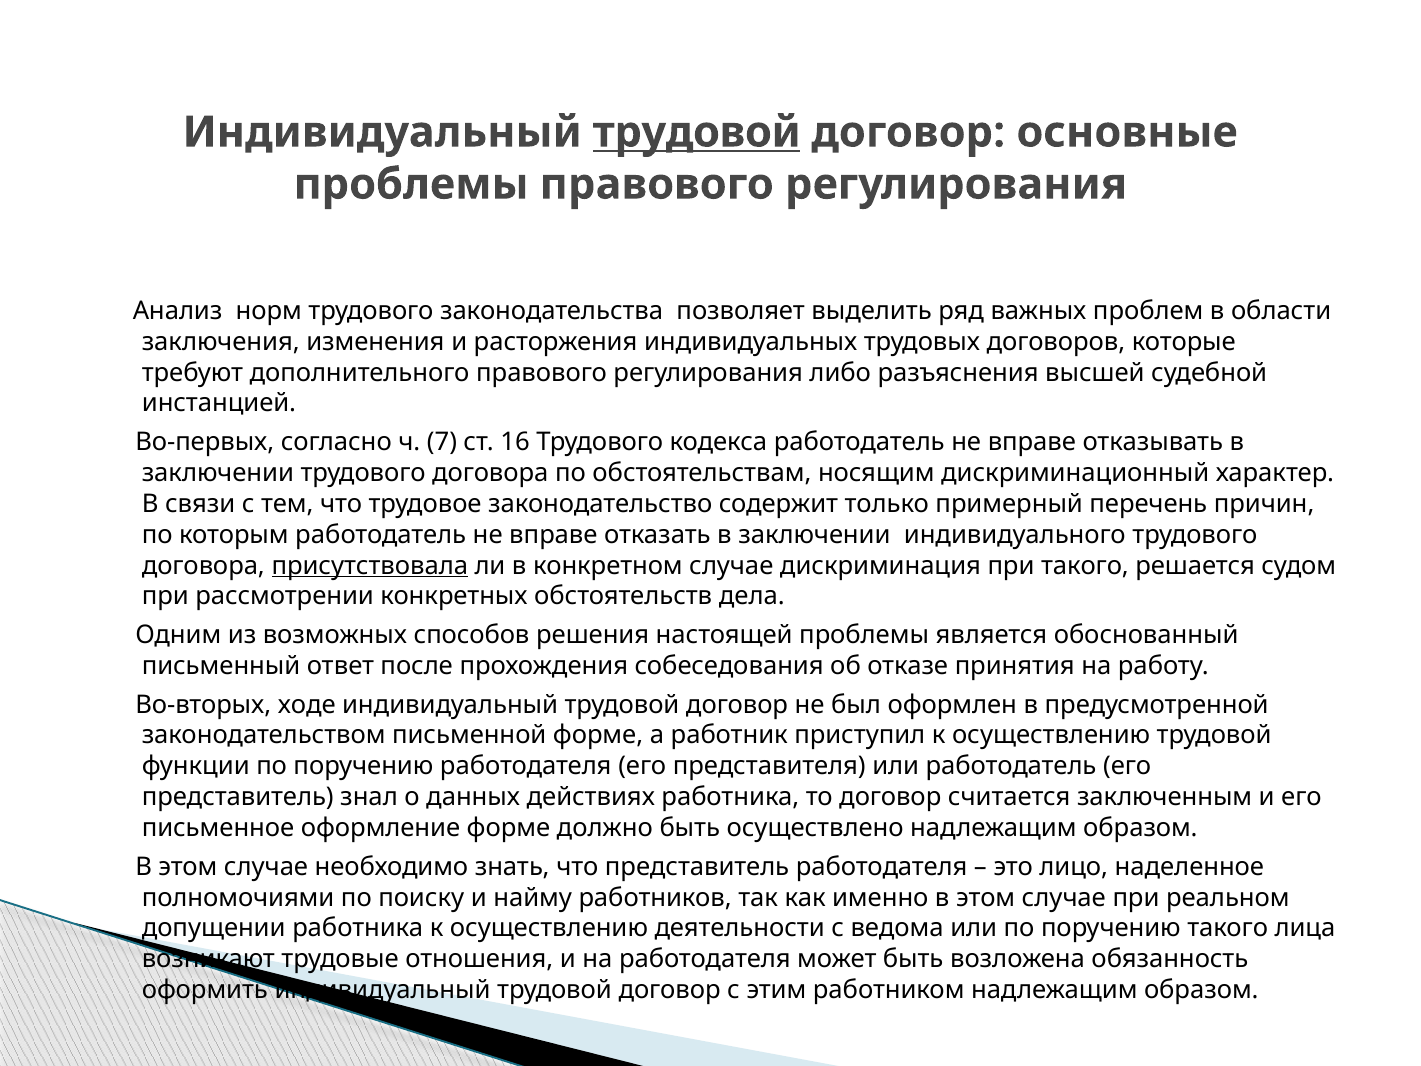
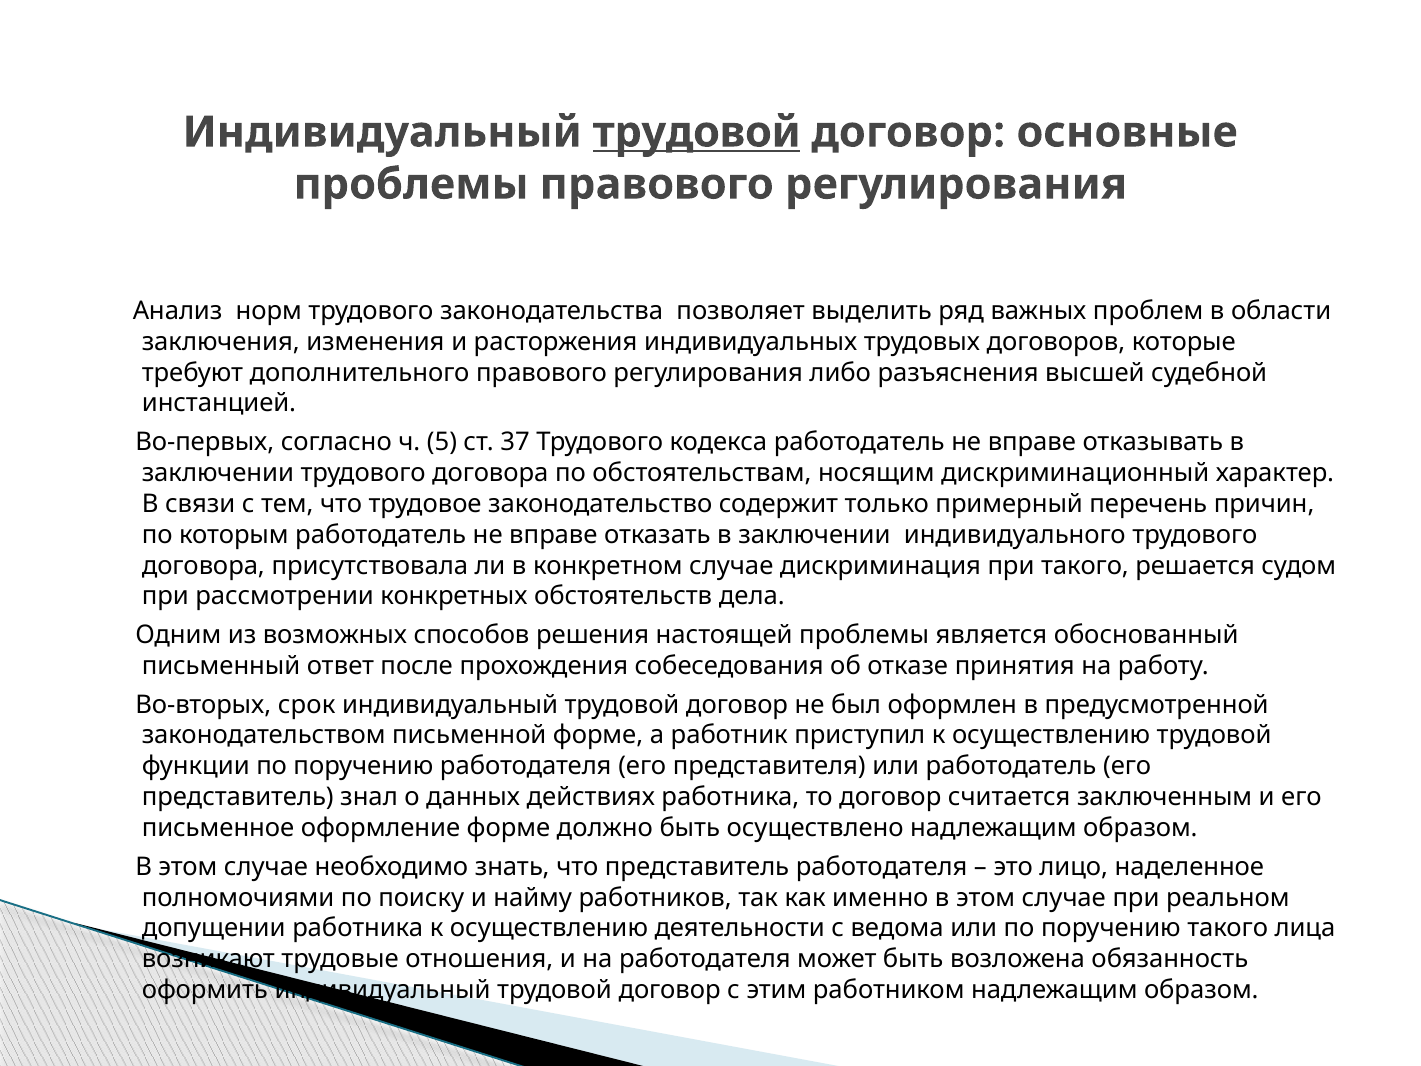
7: 7 -> 5
16: 16 -> 37
присутствовала underline: present -> none
ходе: ходе -> срок
